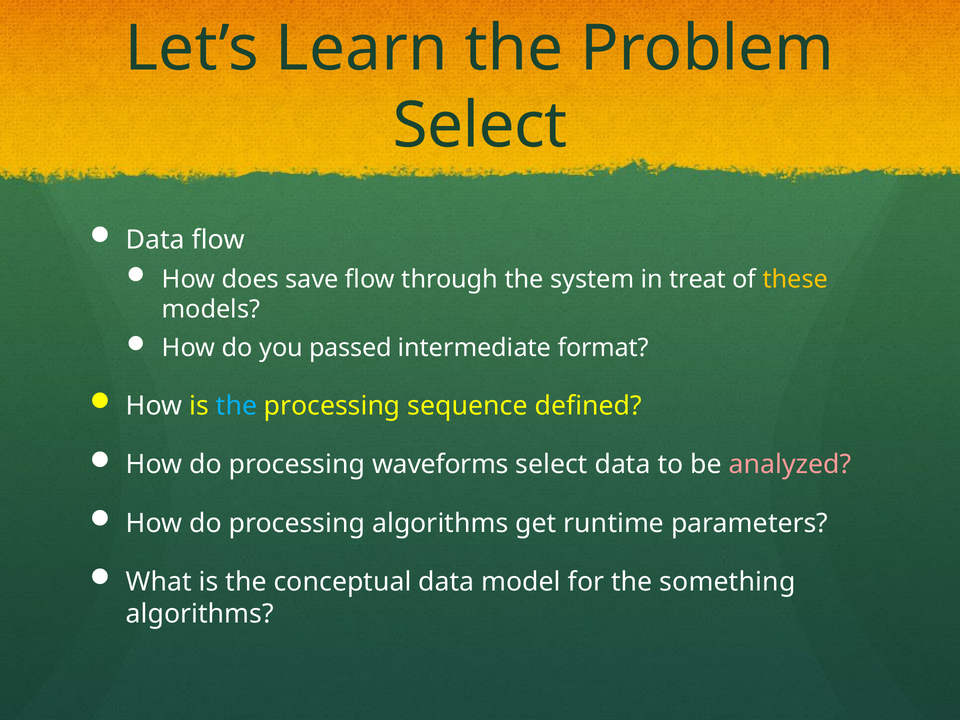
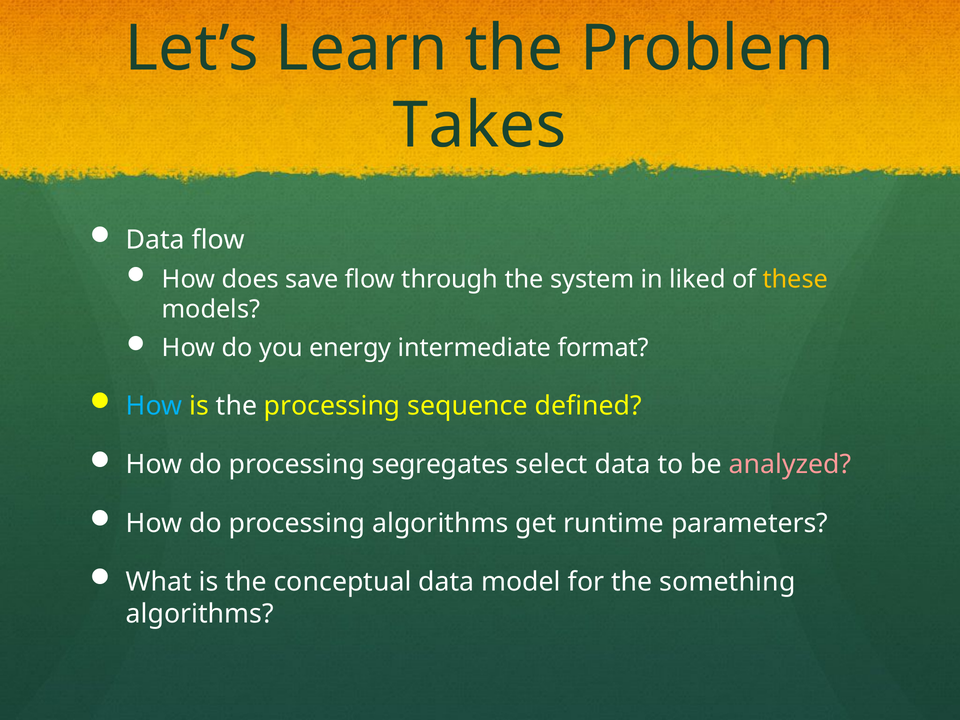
Select at (480, 126): Select -> Takes
treat: treat -> liked
passed: passed -> energy
How at (154, 406) colour: white -> light blue
the at (236, 406) colour: light blue -> white
waveforms: waveforms -> segregates
